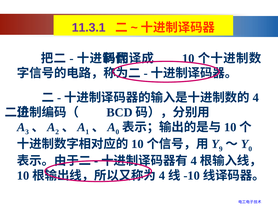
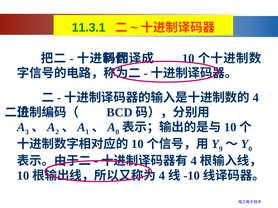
11.3.1 colour: purple -> green
